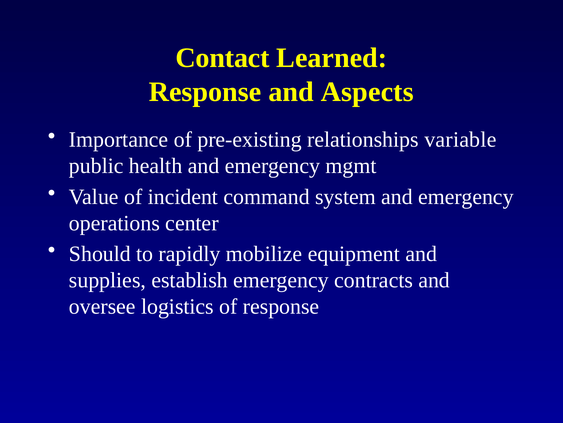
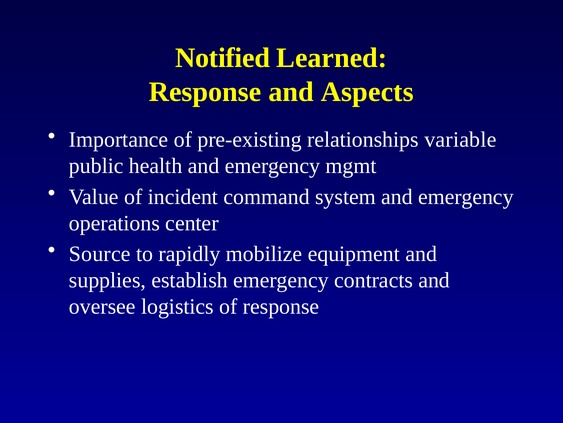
Contact: Contact -> Notified
Should: Should -> Source
